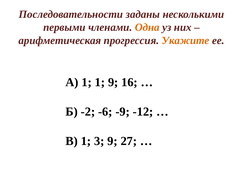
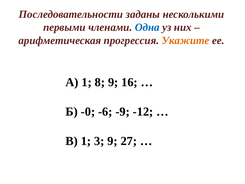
Одна colour: orange -> blue
1 1: 1 -> 8
-2: -2 -> -0
